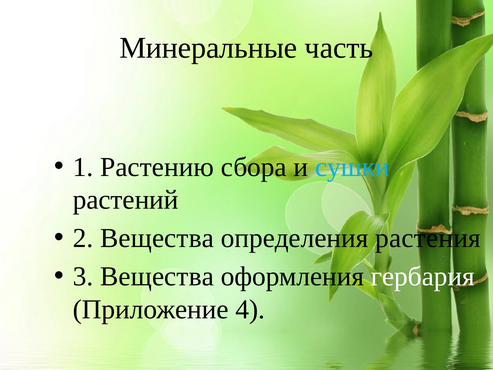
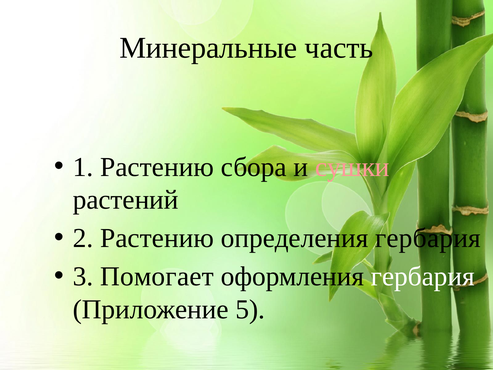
сушки colour: light blue -> pink
2 Вещества: Вещества -> Растению
определения растения: растения -> гербария
3 Вещества: Вещества -> Помогает
4: 4 -> 5
